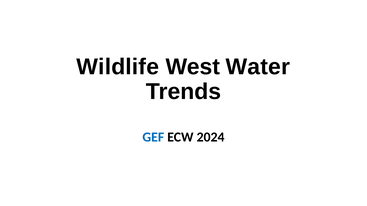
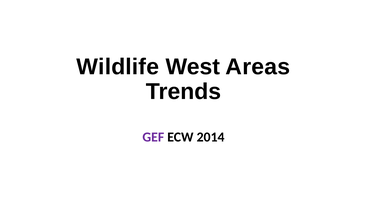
Water: Water -> Areas
GEF colour: blue -> purple
2024: 2024 -> 2014
